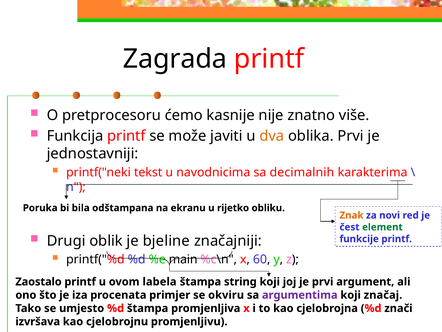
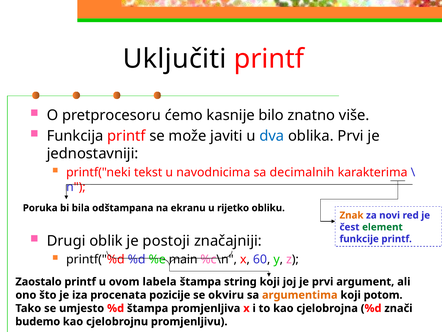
Zagrada: Zagrada -> Uključiti
nije: nije -> bilo
dva colour: orange -> blue
bjeline: bjeline -> postoji
primjer: primjer -> pozicije
argumentima colour: purple -> orange
značaj: značaj -> potom
izvršava: izvršava -> budemo
